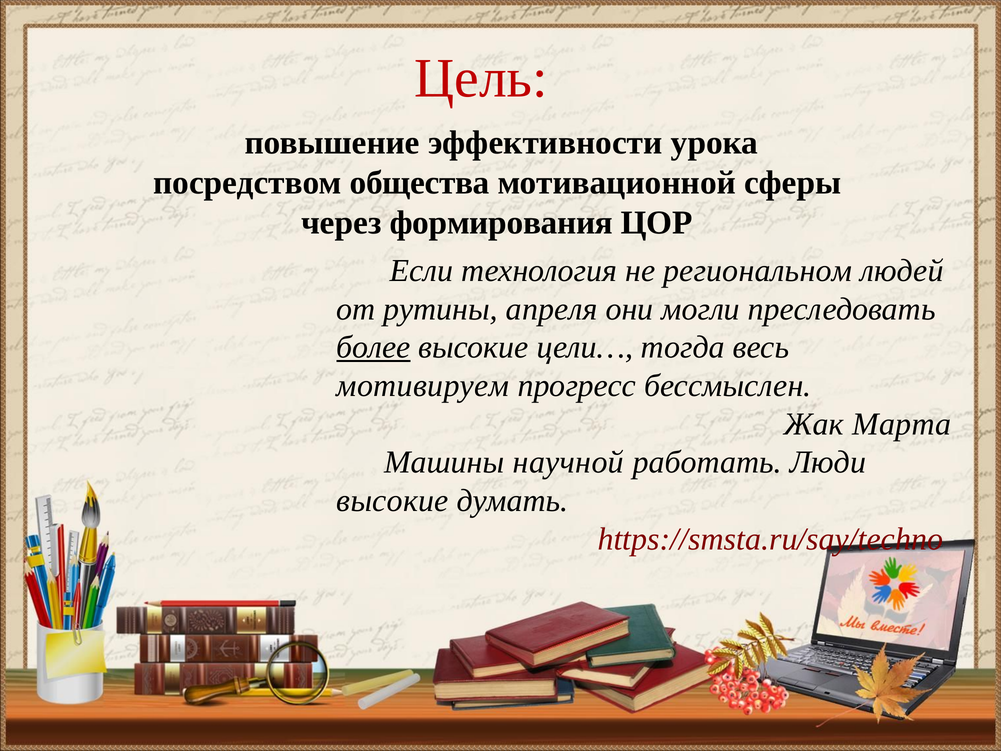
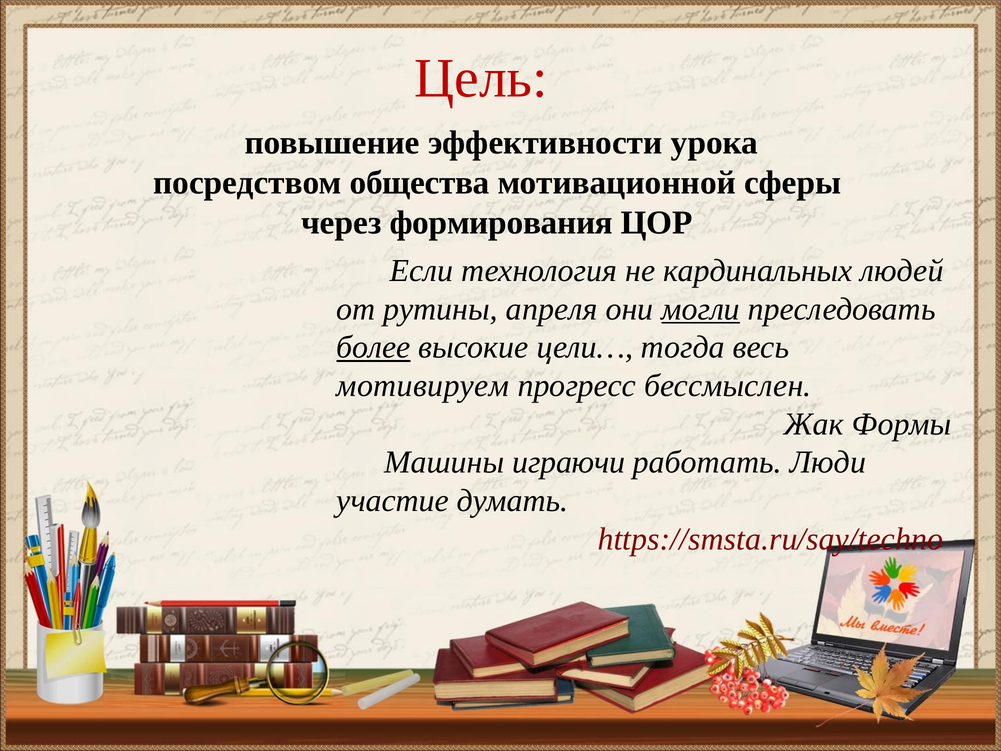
региональном: региональном -> кардинальных
могли underline: none -> present
Марта: Марта -> Формы
научной: научной -> играючи
высокие at (393, 501): высокие -> участие
